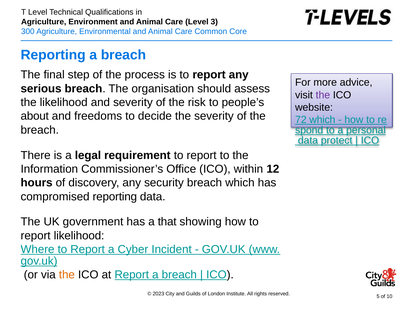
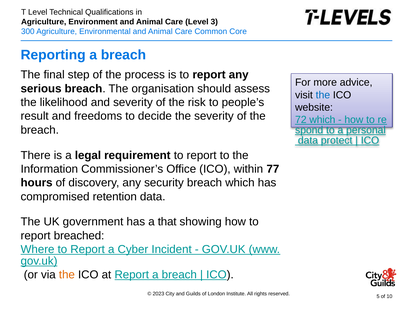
the at (323, 95) colour: purple -> blue
about: about -> result
12: 12 -> 77
compromised reporting: reporting -> retention
report likelihood: likelihood -> breached
